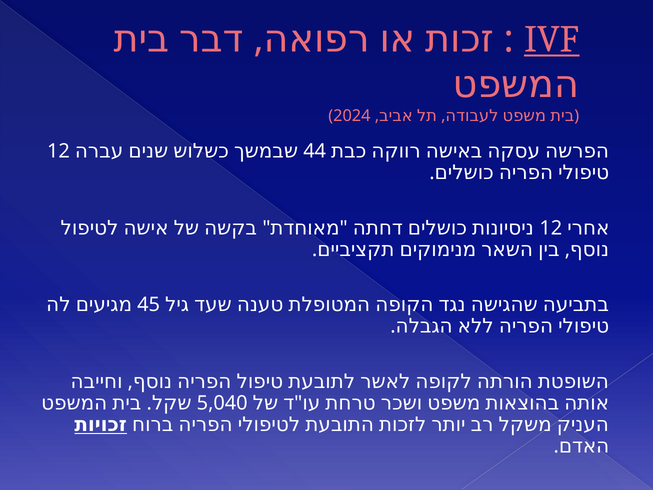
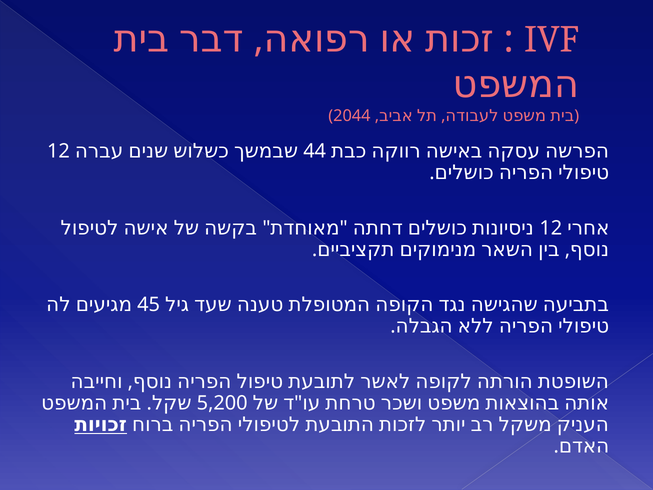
IVF underline: present -> none
2024: 2024 -> 2044
5,040: 5,040 -> 5,200
